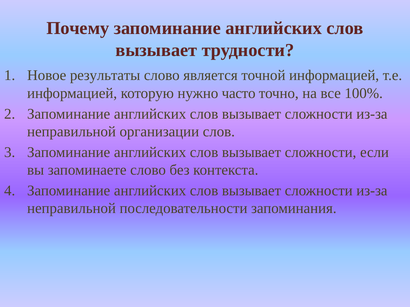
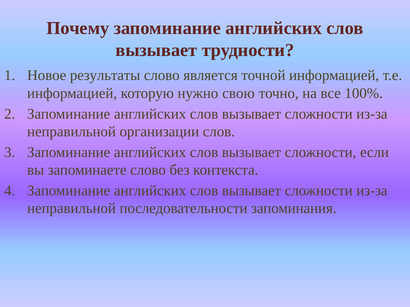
часто: часто -> свою
